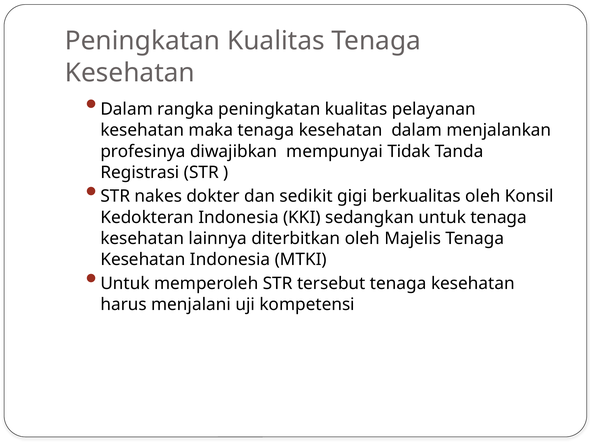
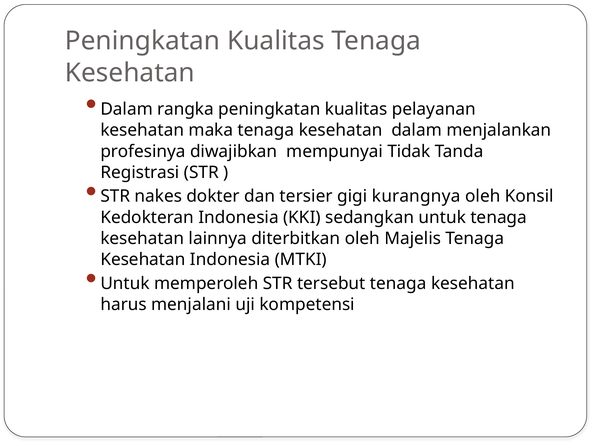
sedikit: sedikit -> tersier
berkualitas: berkualitas -> kurangnya
